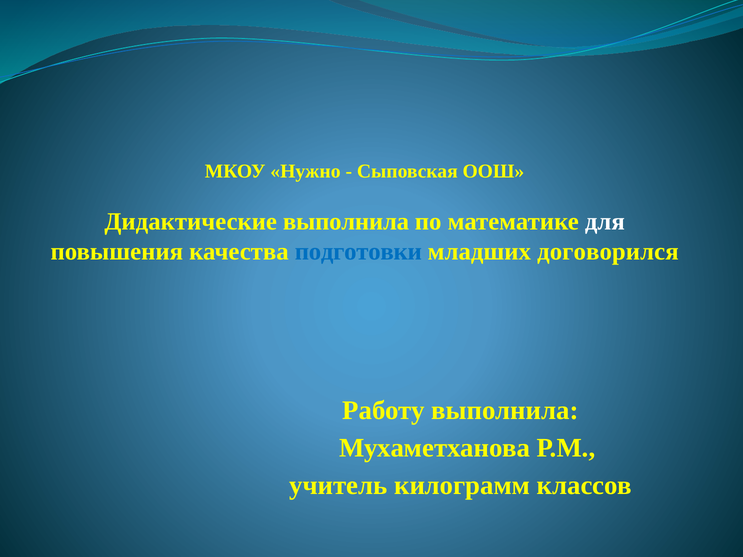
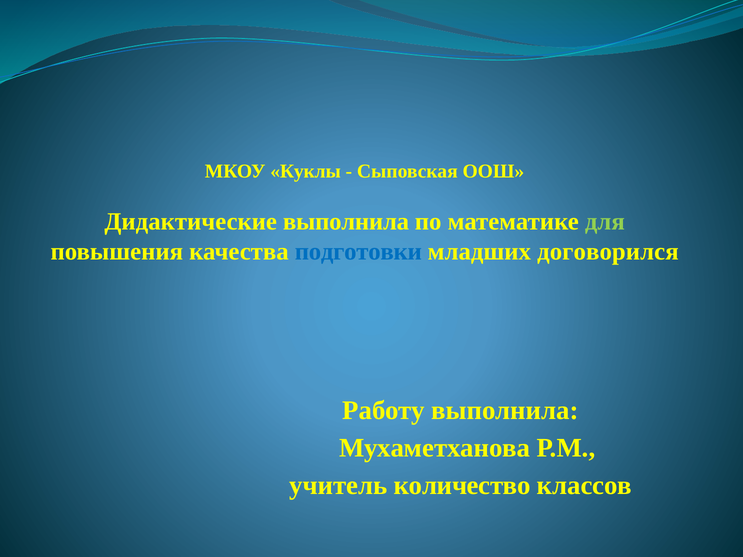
Нужно: Нужно -> Куклы
для colour: white -> light green
килограмм: килограмм -> количество
